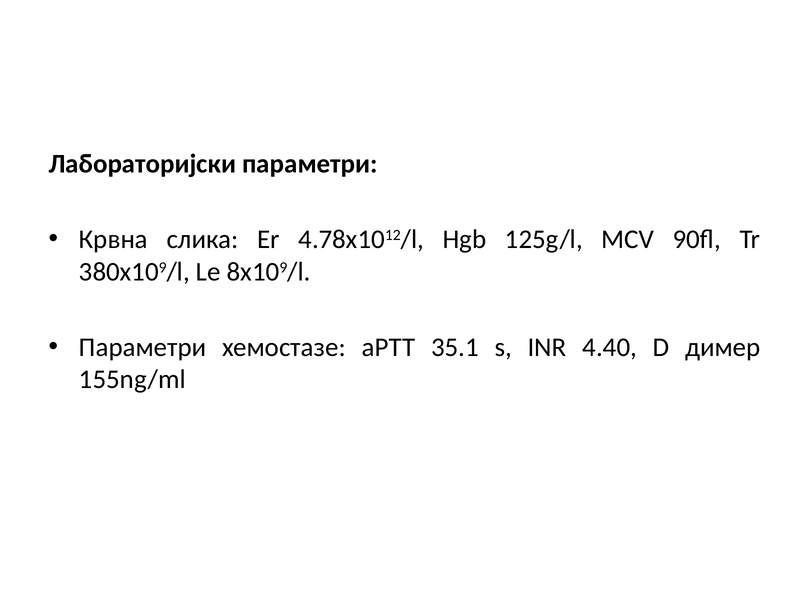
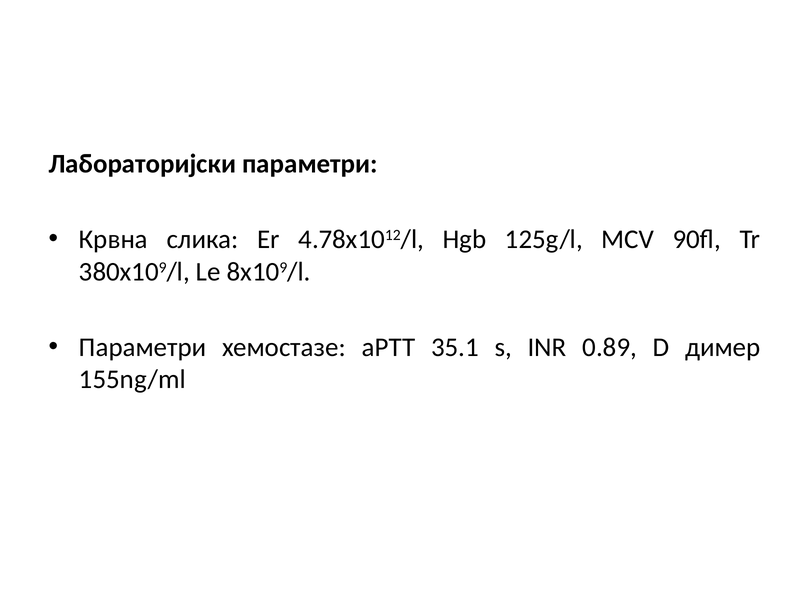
4.40: 4.40 -> 0.89
